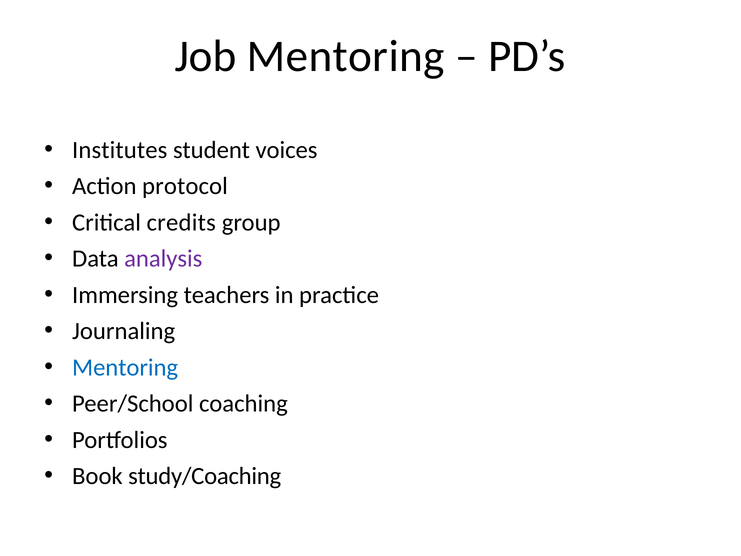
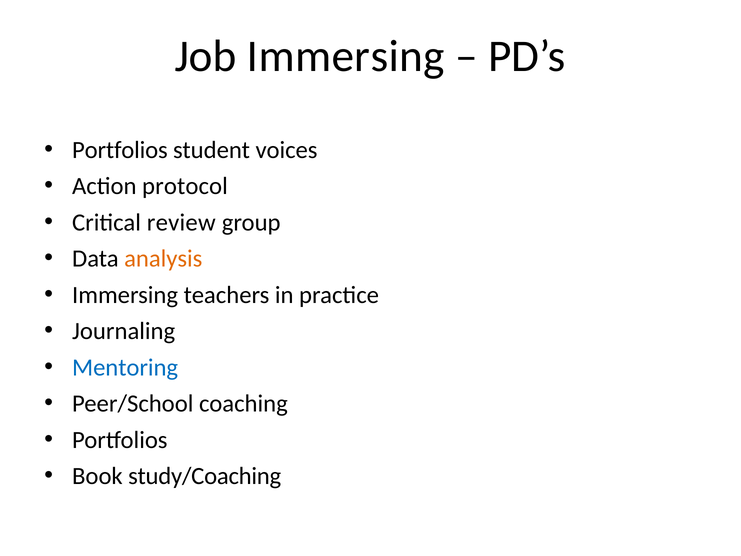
Job Mentoring: Mentoring -> Immersing
Institutes at (120, 150): Institutes -> Portfolios
credits: credits -> review
analysis colour: purple -> orange
